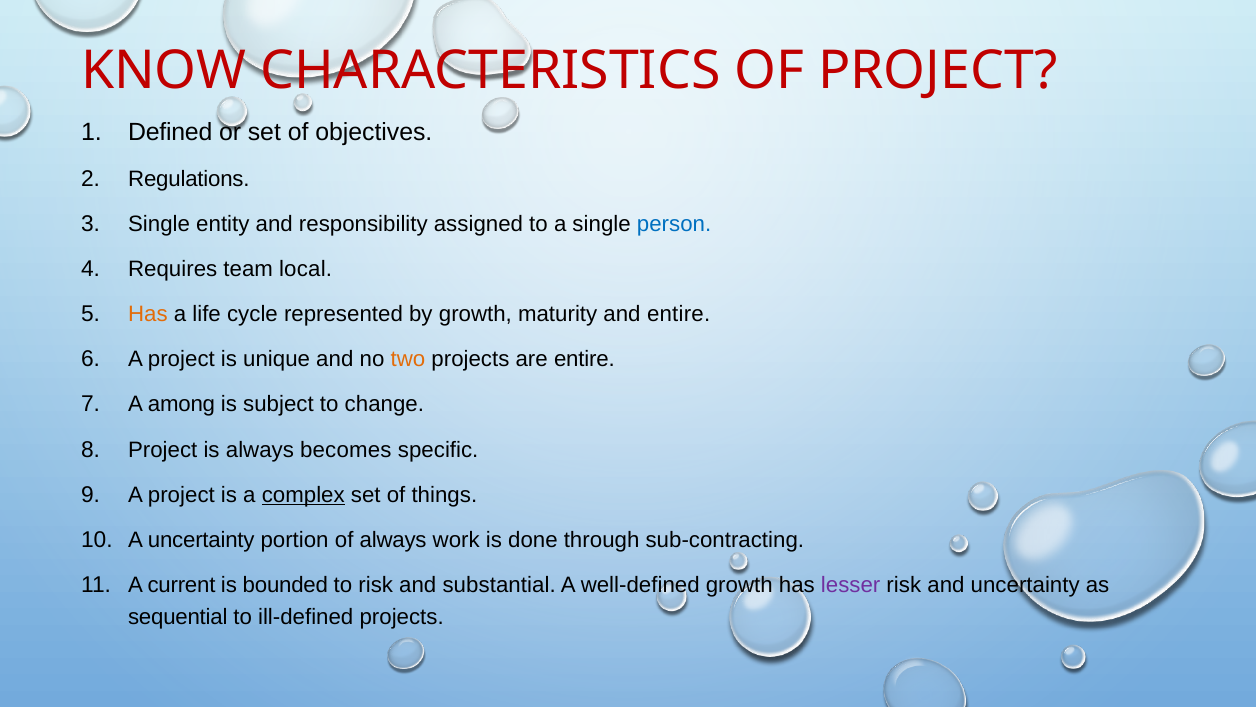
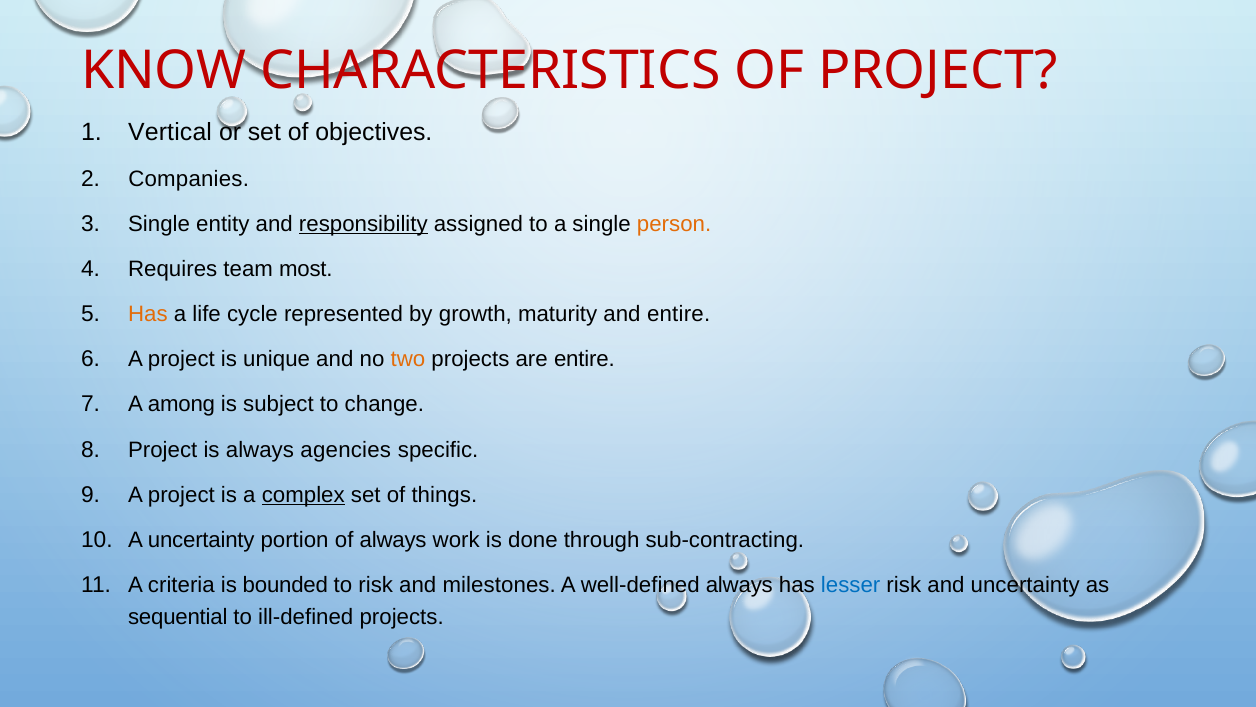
Defined: Defined -> Vertical
Regulations: Regulations -> Companies
responsibility underline: none -> present
person colour: blue -> orange
local: local -> most
becomes: becomes -> agencies
current: current -> criteria
substantial: substantial -> milestones
well-defined growth: growth -> always
lesser colour: purple -> blue
